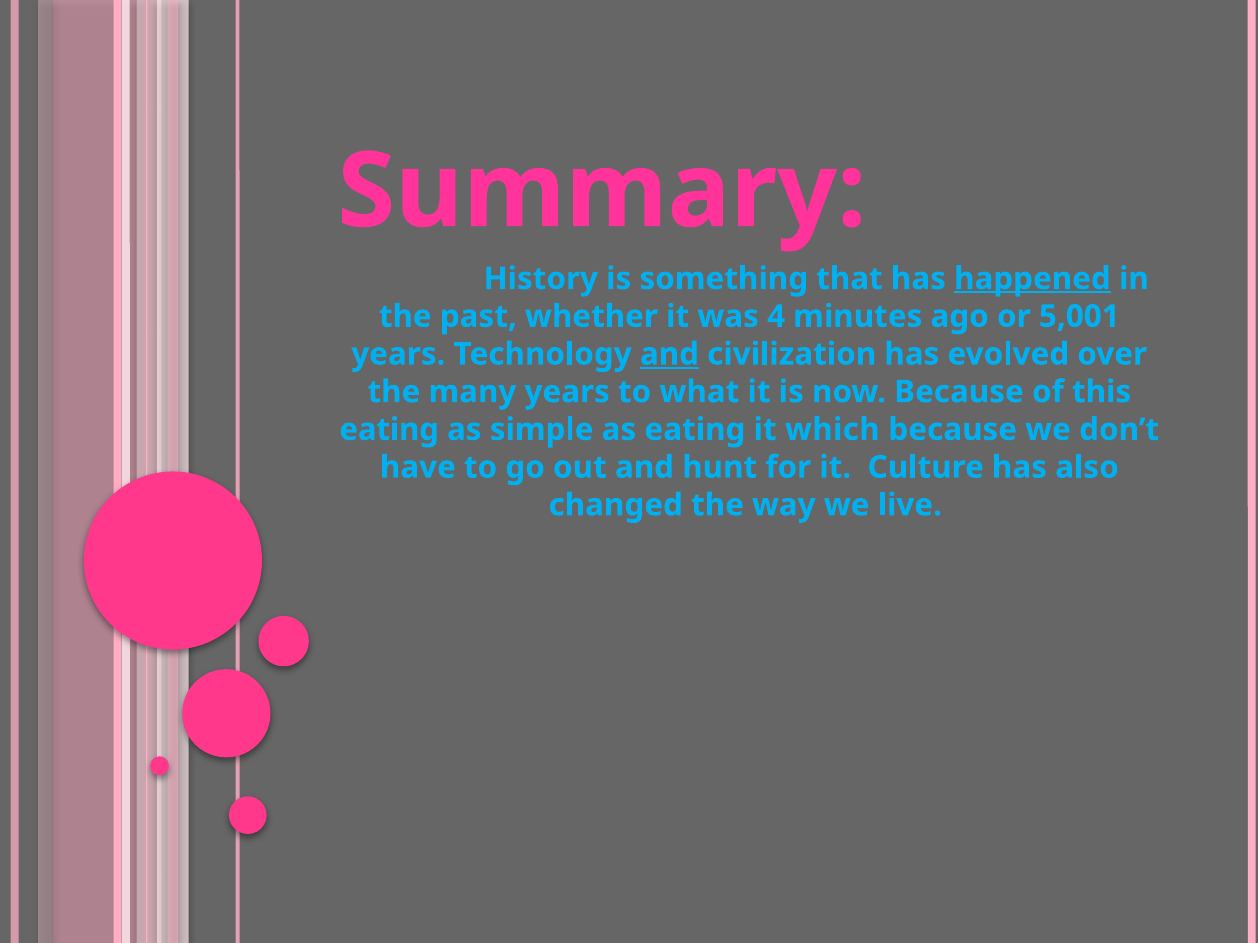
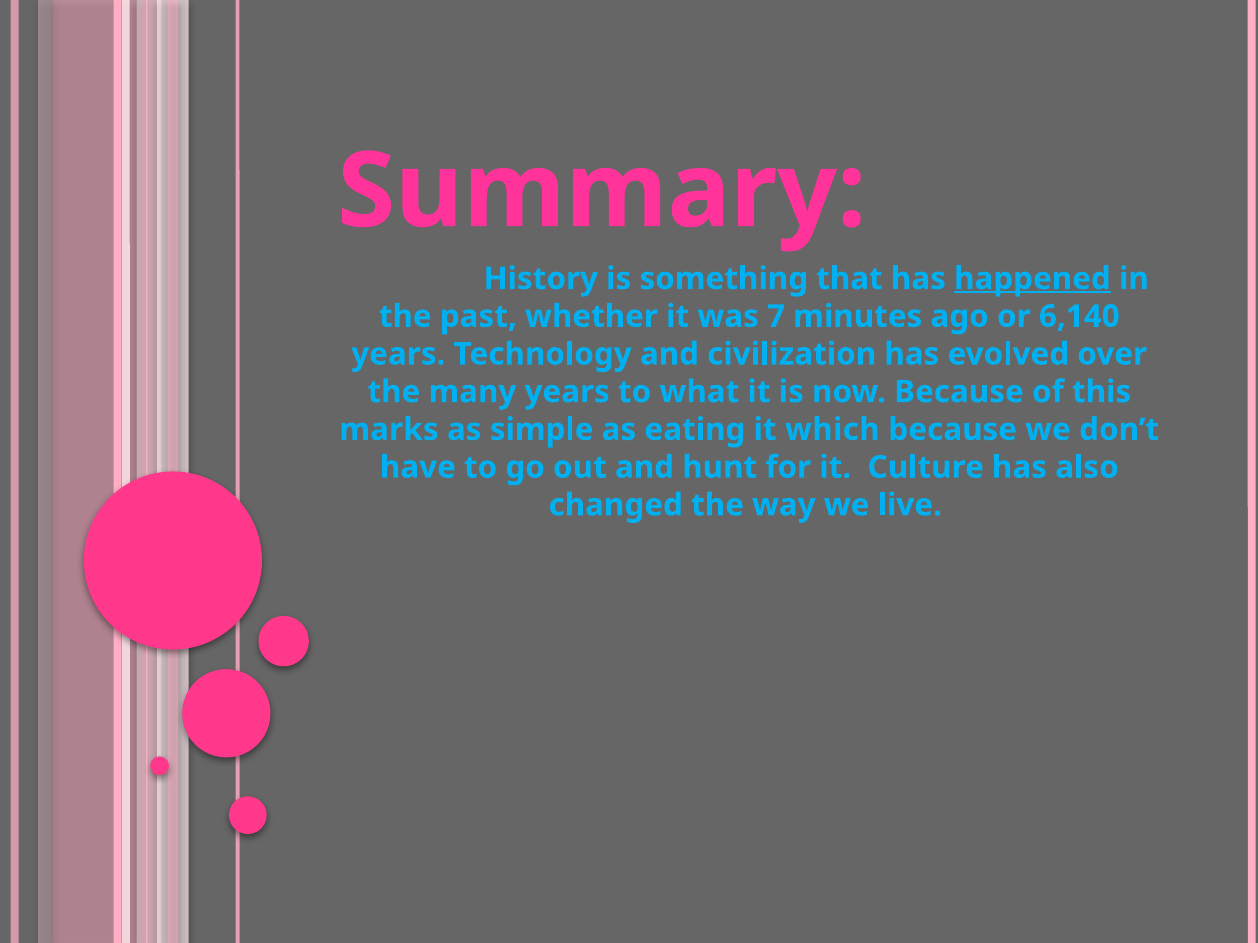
4: 4 -> 7
5,001: 5,001 -> 6,140
and at (669, 354) underline: present -> none
eating at (389, 430): eating -> marks
